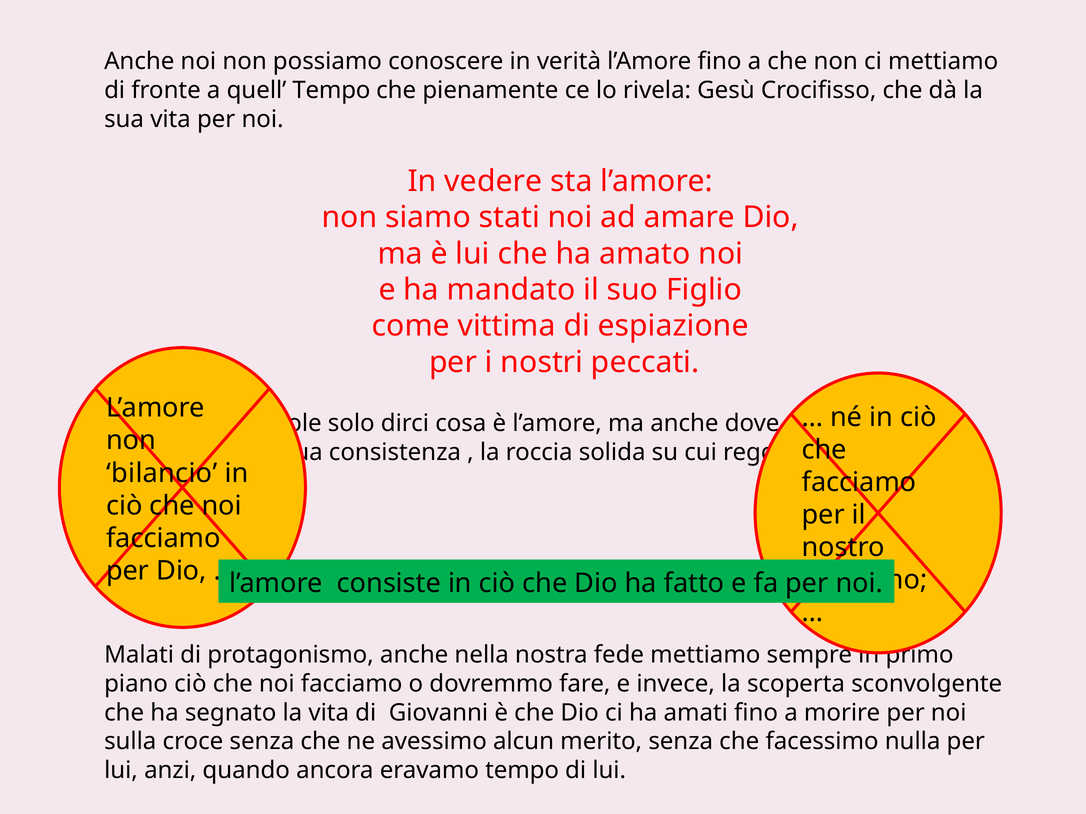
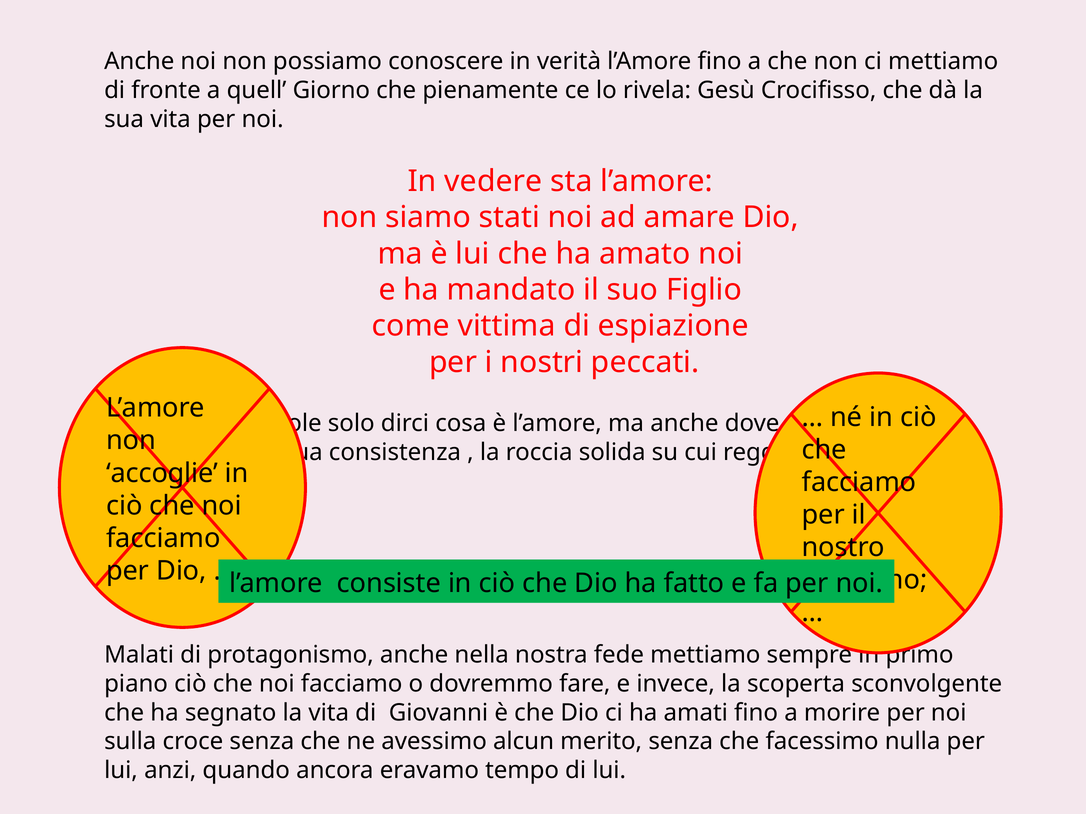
quell Tempo: Tempo -> Giorno
bilancio: bilancio -> accoglie
